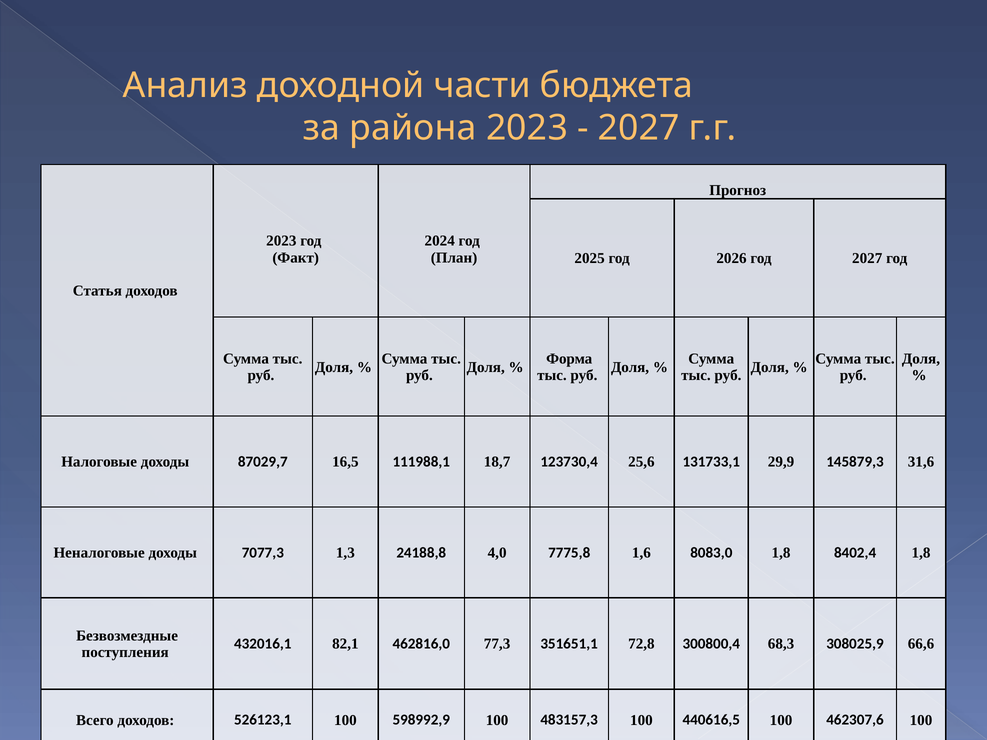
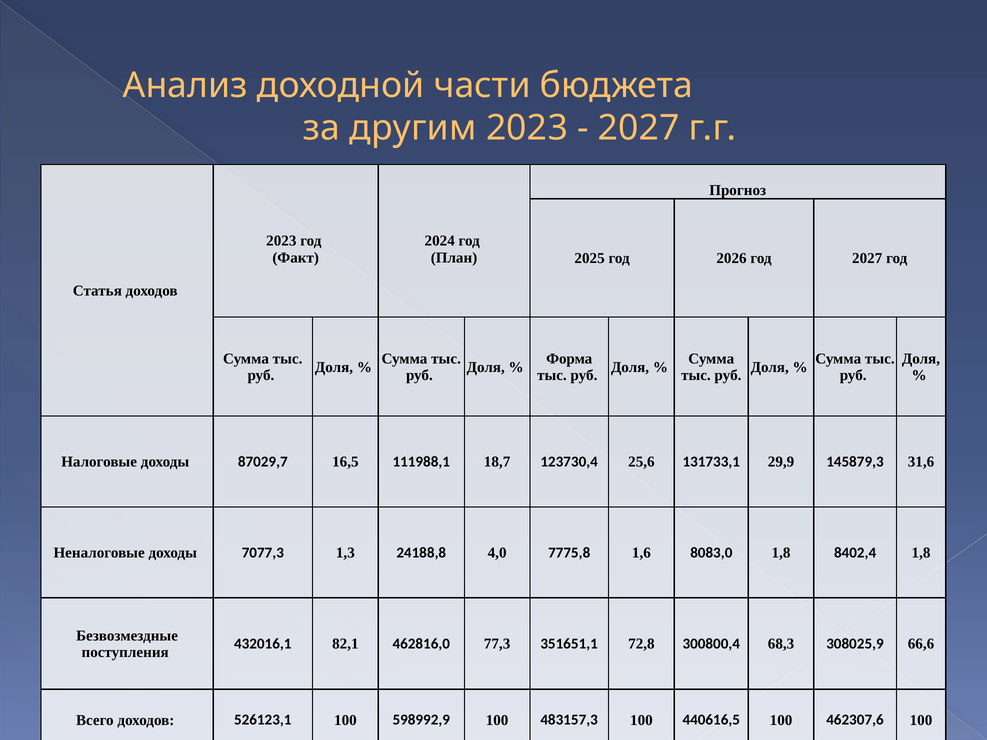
района: района -> другим
